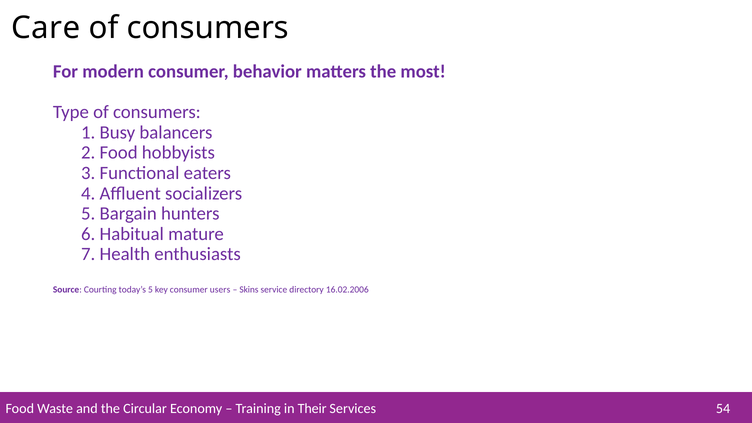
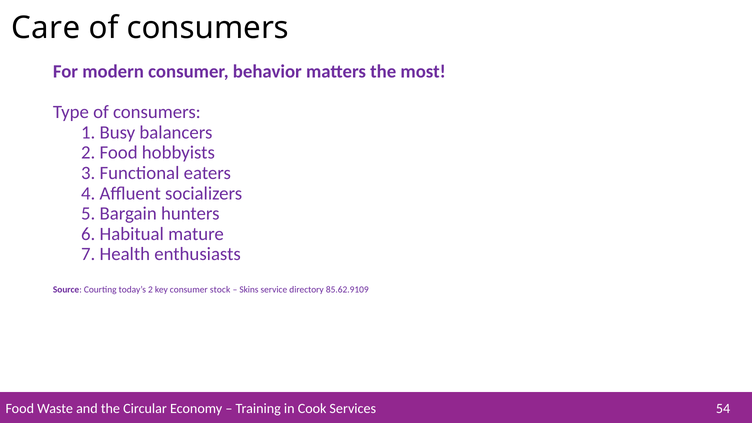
today’s 5: 5 -> 2
users: users -> stock
16.02.2006: 16.02.2006 -> 85.62.9109
Their: Their -> Cook
